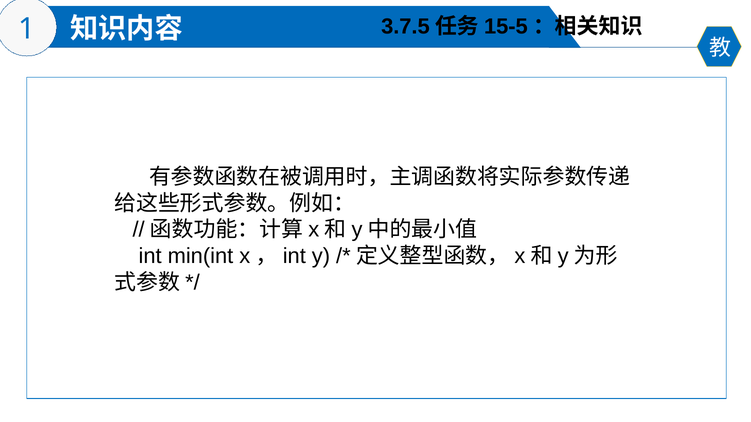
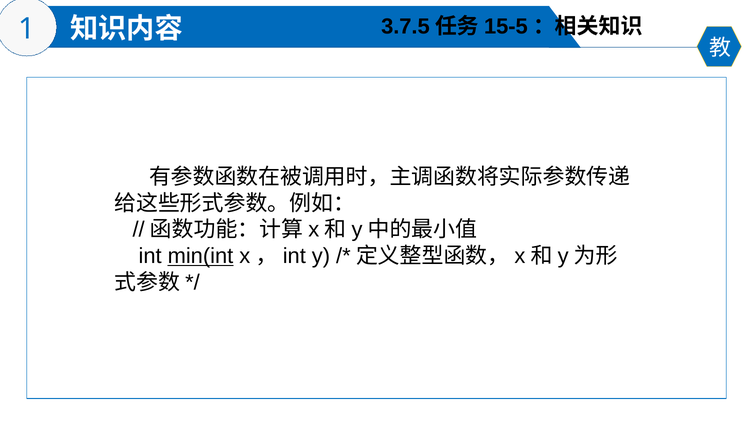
min(int underline: none -> present
